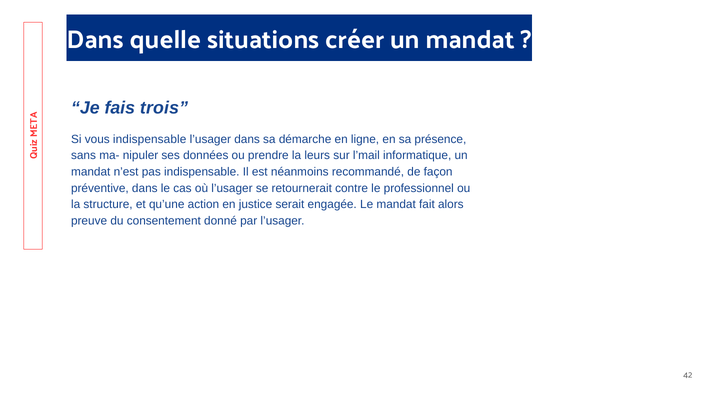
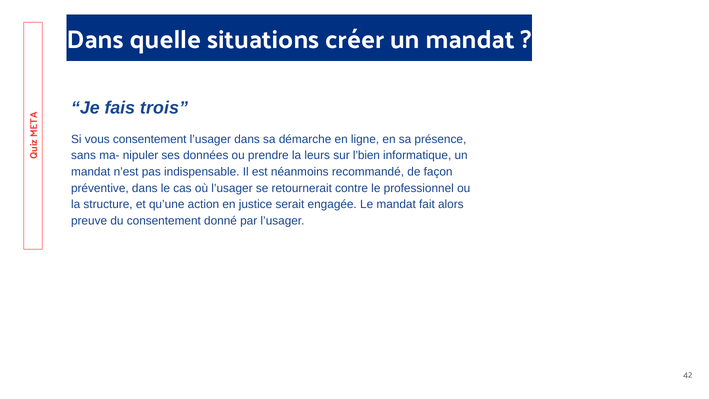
vous indispensable: indispensable -> consentement
l’mail: l’mail -> l’bien
